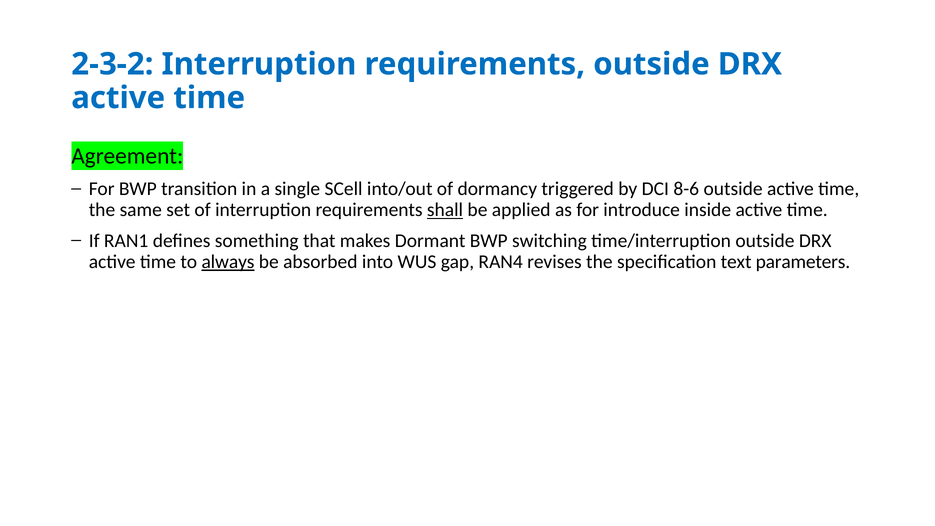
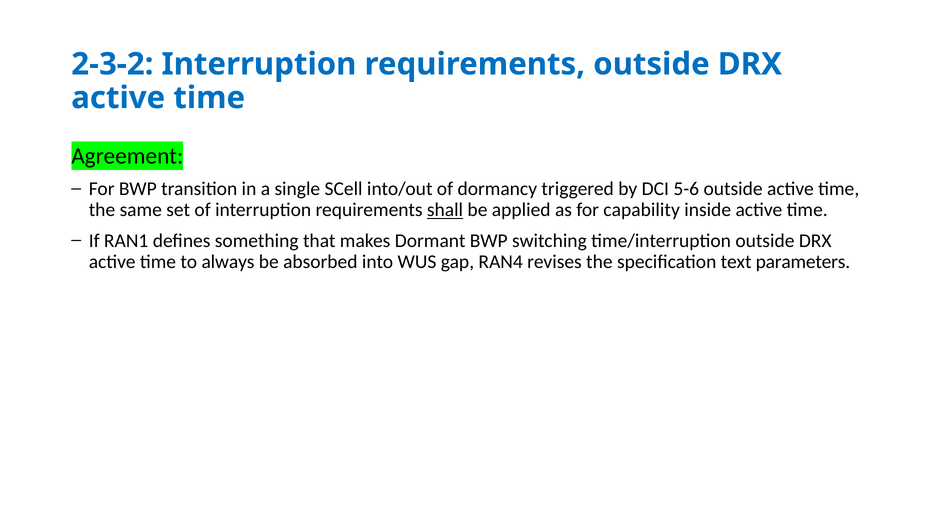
8-6: 8-6 -> 5-6
introduce: introduce -> capability
always underline: present -> none
